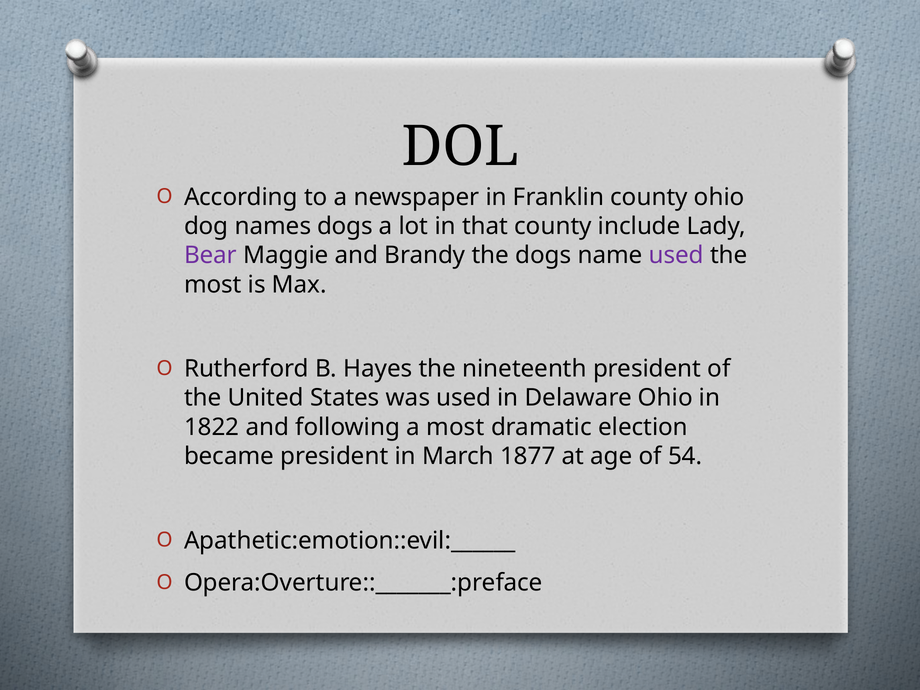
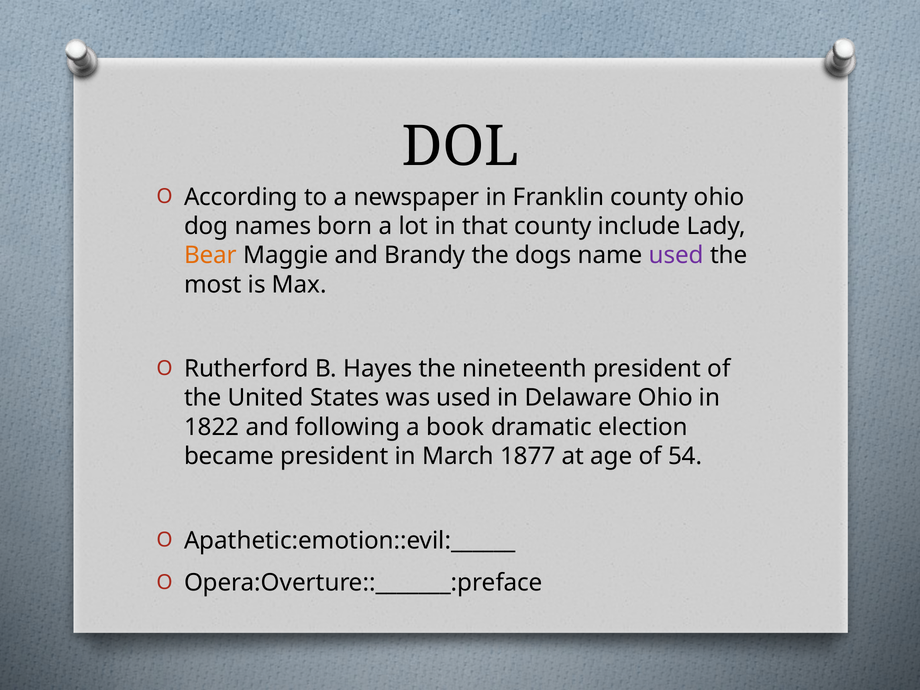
names dogs: dogs -> born
Bear colour: purple -> orange
a most: most -> book
